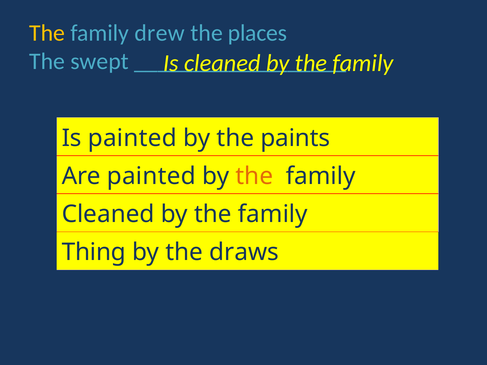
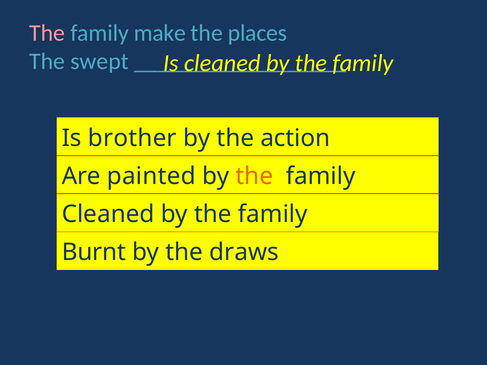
The at (47, 33) colour: yellow -> pink
drew: drew -> make
Is painted: painted -> brother
paints: paints -> action
Thing: Thing -> Burnt
